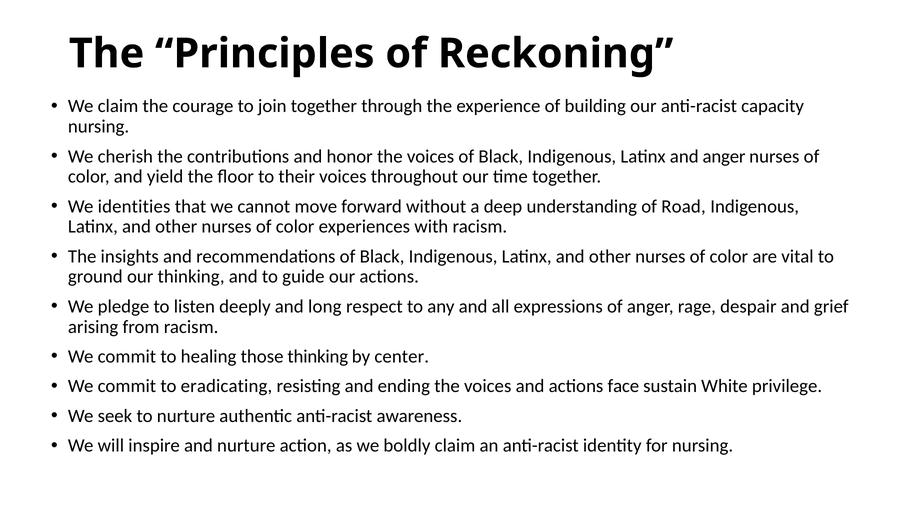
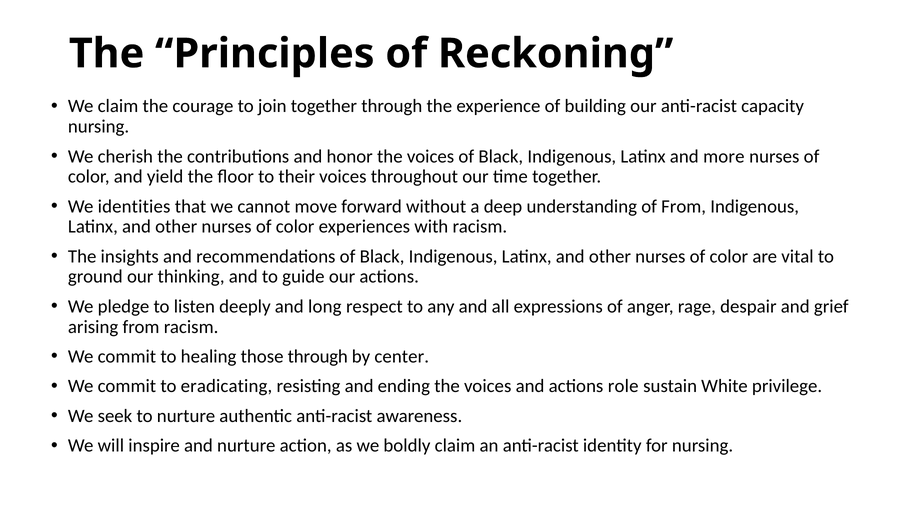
and anger: anger -> more
of Road: Road -> From
those thinking: thinking -> through
face: face -> role
